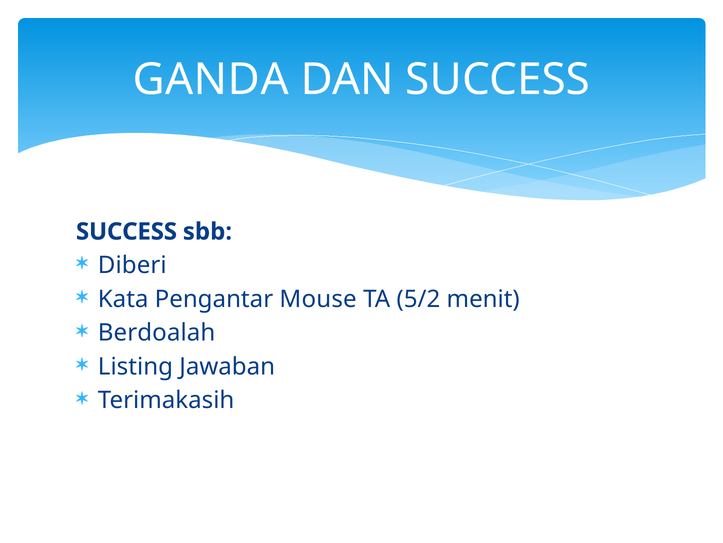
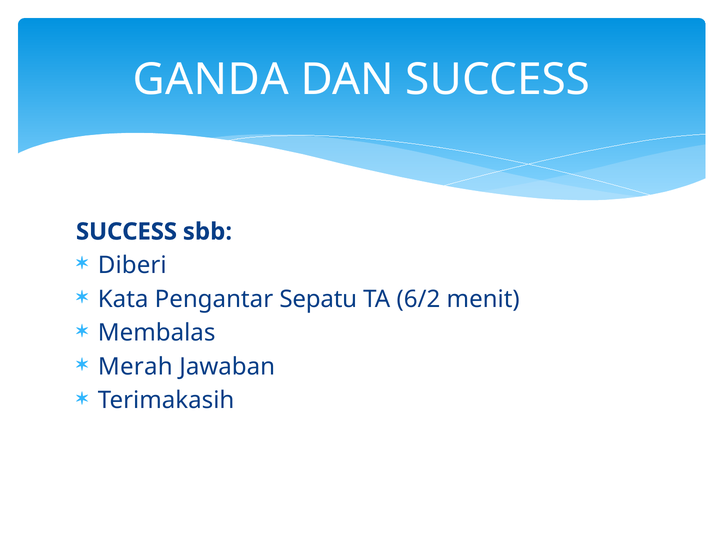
Mouse: Mouse -> Sepatu
5/2: 5/2 -> 6/2
Berdoalah: Berdoalah -> Membalas
Listing: Listing -> Merah
